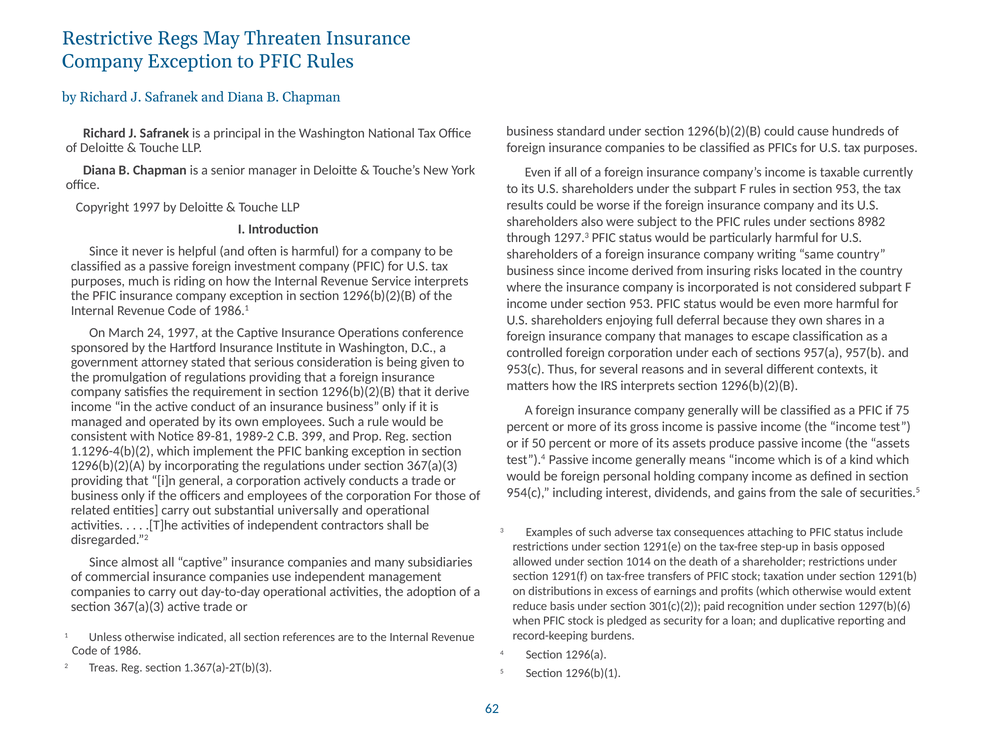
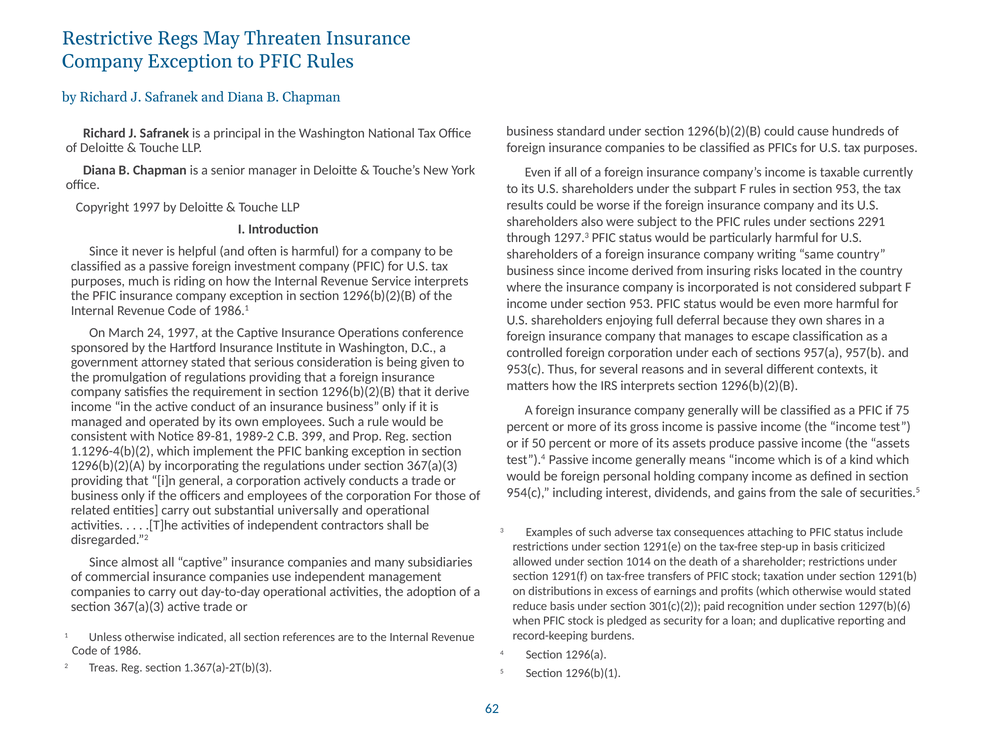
8982: 8982 -> 2291
opposed: opposed -> criticized
would extent: extent -> stated
